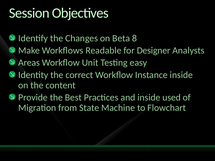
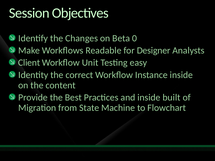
8: 8 -> 0
Areas: Areas -> Client
used: used -> built
